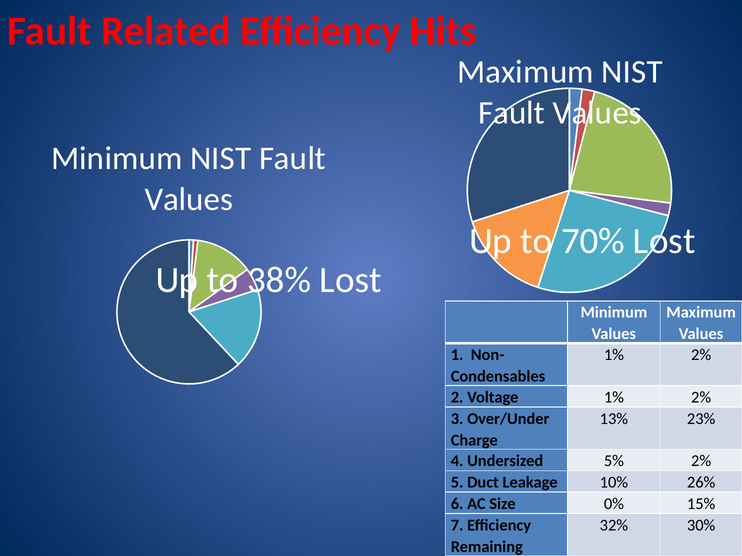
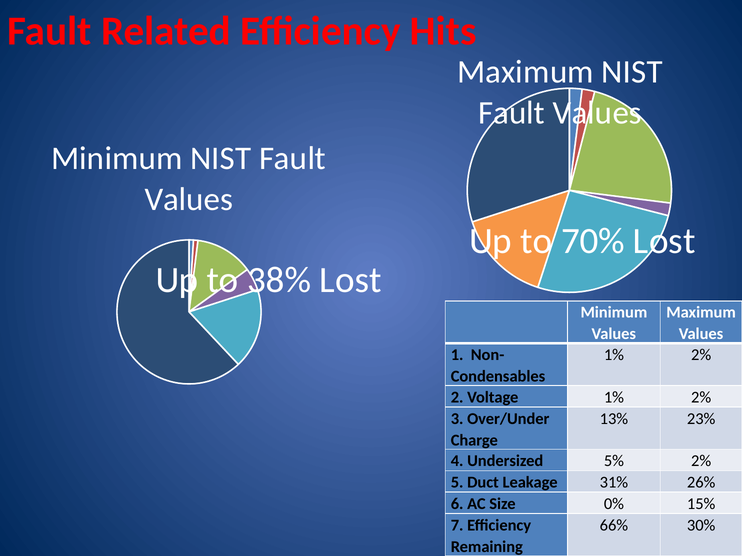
10%: 10% -> 31%
32%: 32% -> 66%
